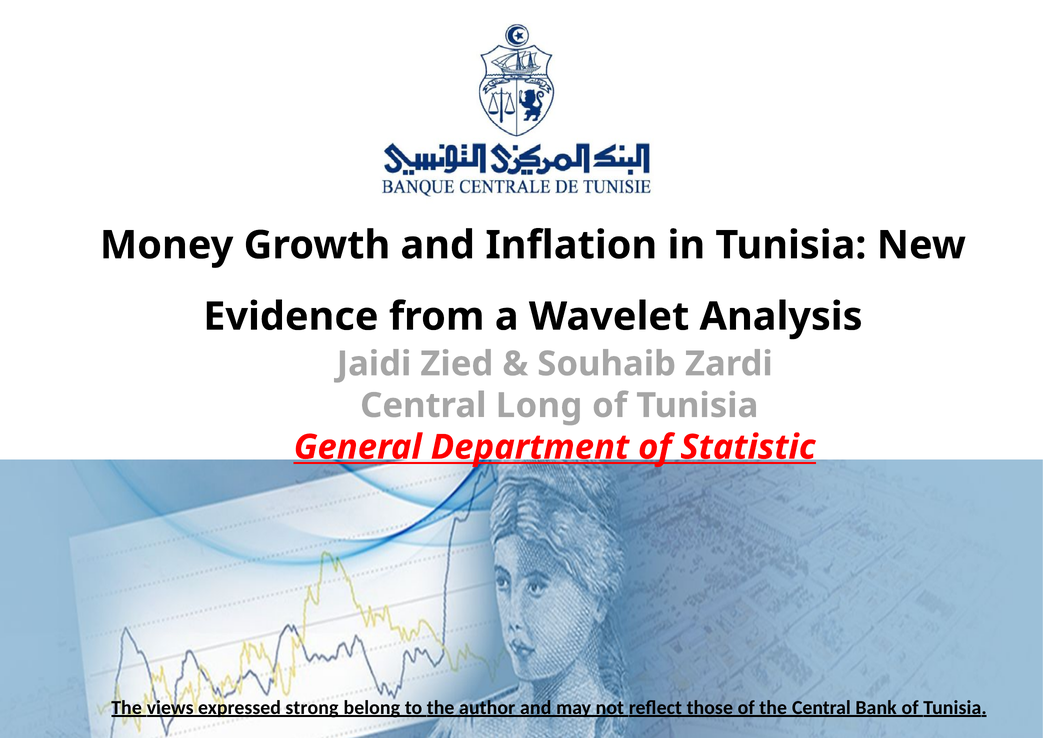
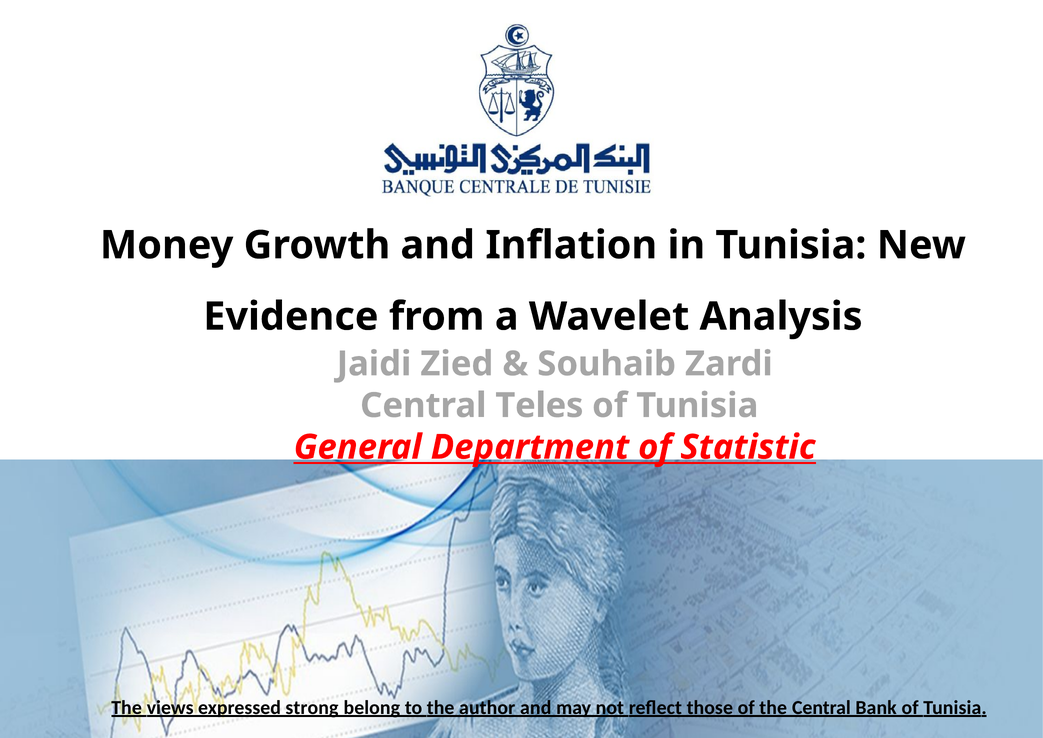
Long: Long -> Teles
